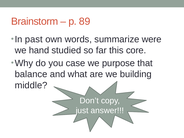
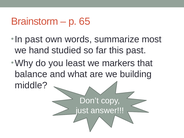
89: 89 -> 65
were: were -> most
this core: core -> past
case: case -> least
purpose: purpose -> markers
